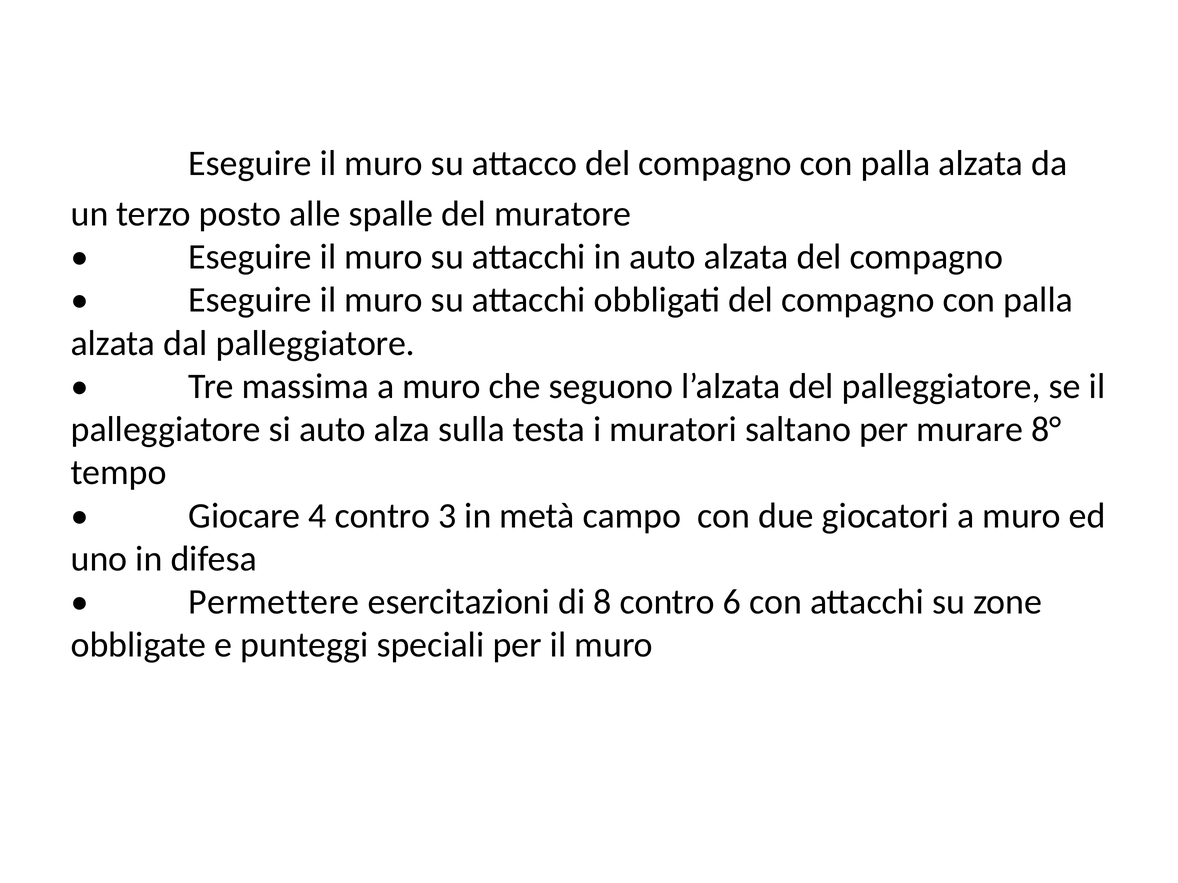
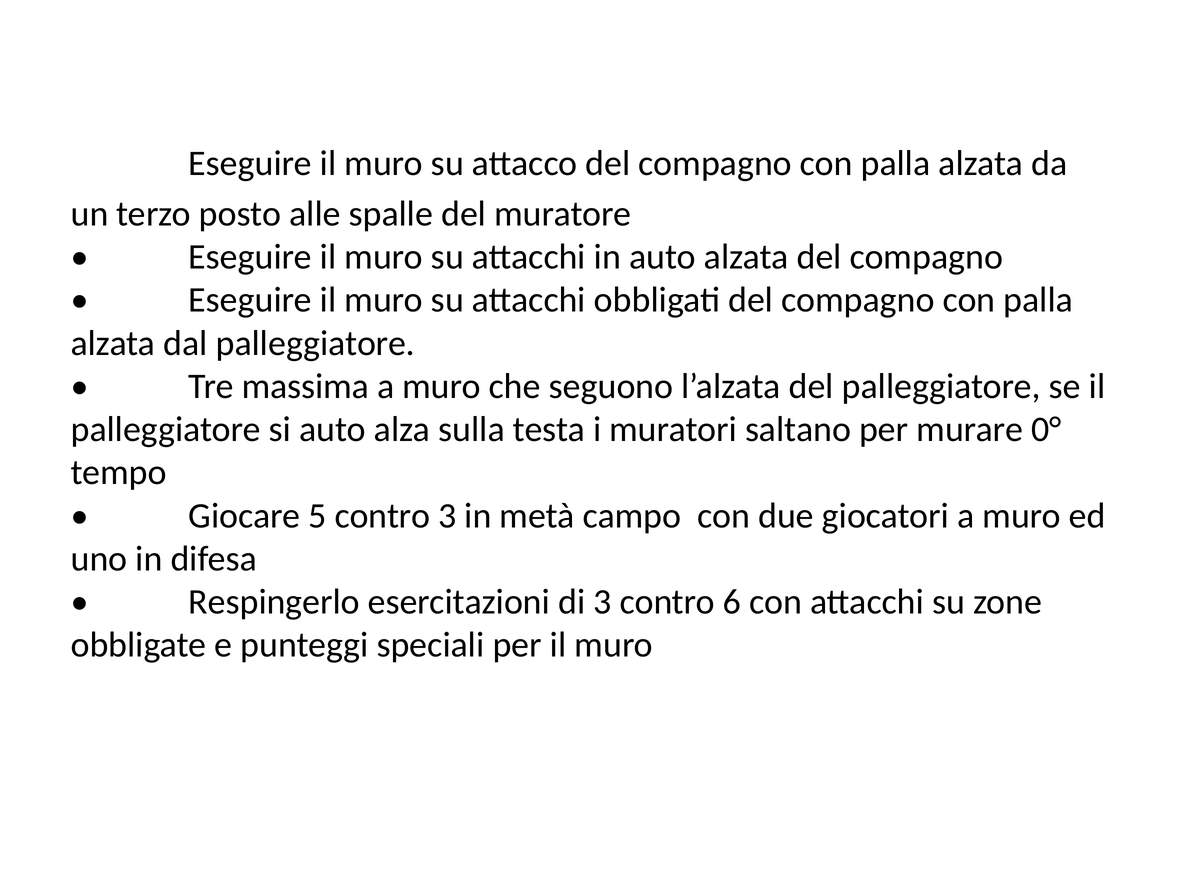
8°: 8° -> 0°
4: 4 -> 5
Permettere: Permettere -> Respingerlo
di 8: 8 -> 3
